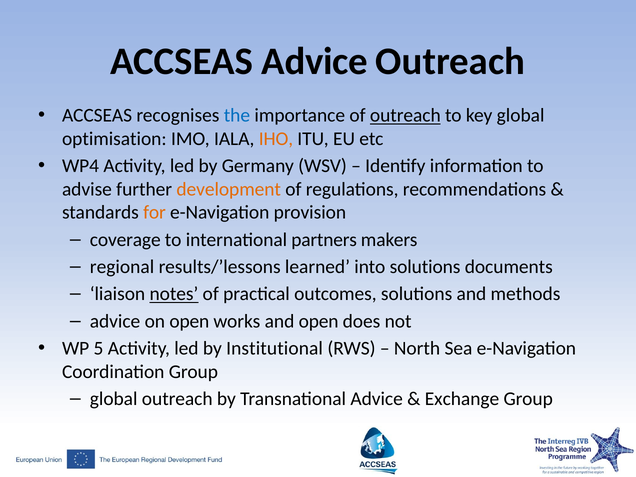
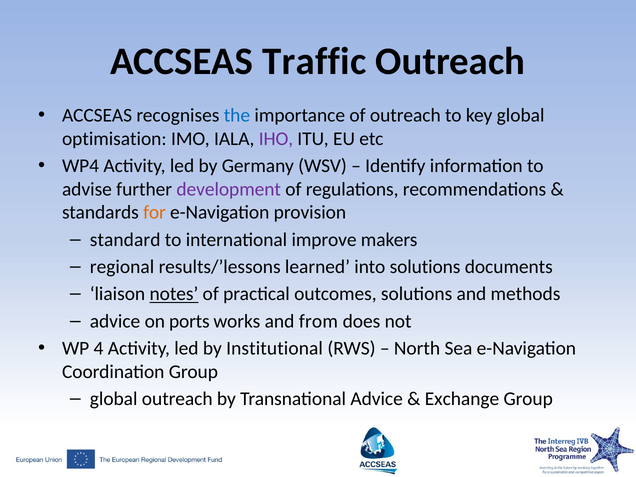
ACCSEAS Advice: Advice -> Traffic
outreach at (405, 116) underline: present -> none
IHO colour: orange -> purple
development colour: orange -> purple
coverage: coverage -> standard
partners: partners -> improve
on open: open -> ports
and open: open -> from
5: 5 -> 4
